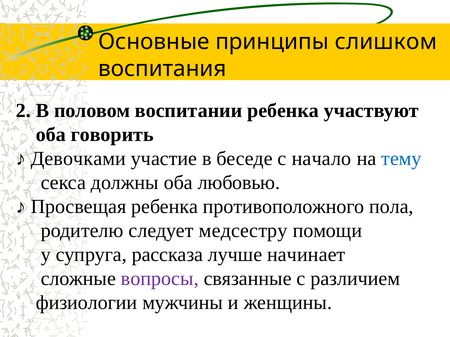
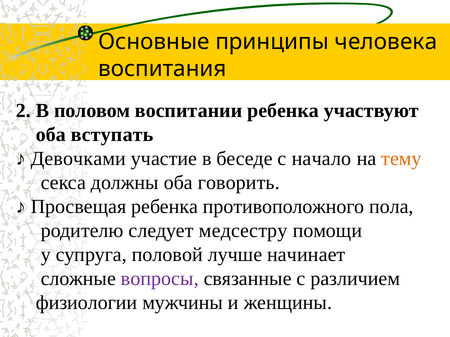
слишком: слишком -> человека
говорить: говорить -> вступать
тему colour: blue -> orange
любовью: любовью -> говорить
рассказа: рассказа -> половой
